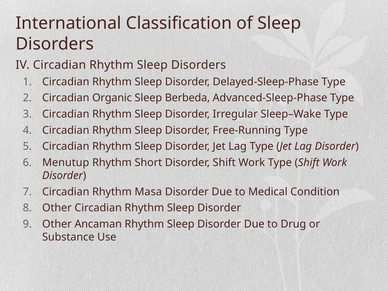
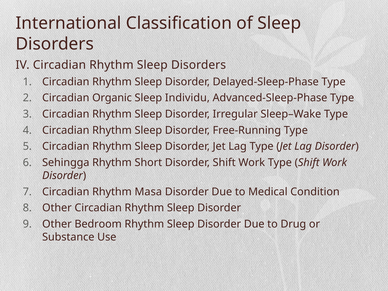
Berbeda: Berbeda -> Individu
Menutup: Menutup -> Sehingga
Ancaman: Ancaman -> Bedroom
